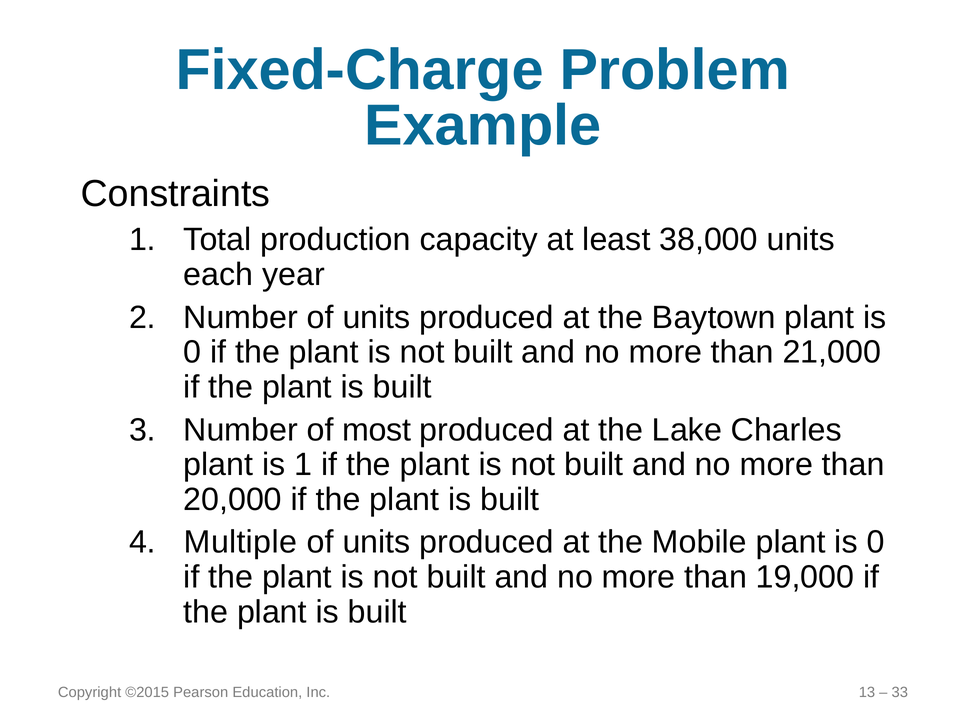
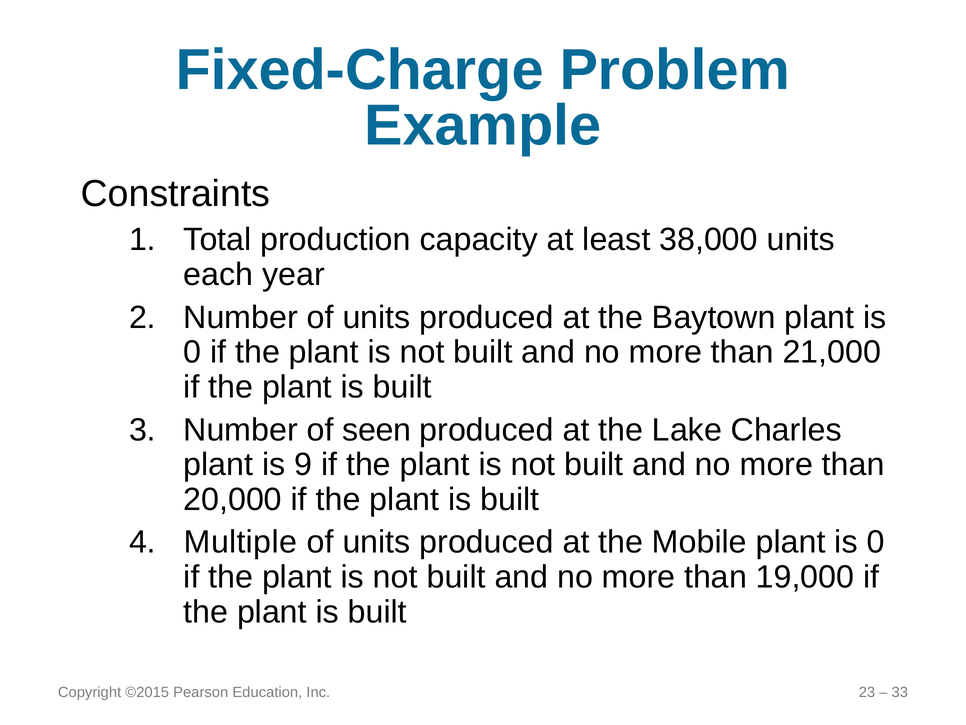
most: most -> seen
is 1: 1 -> 9
13: 13 -> 23
